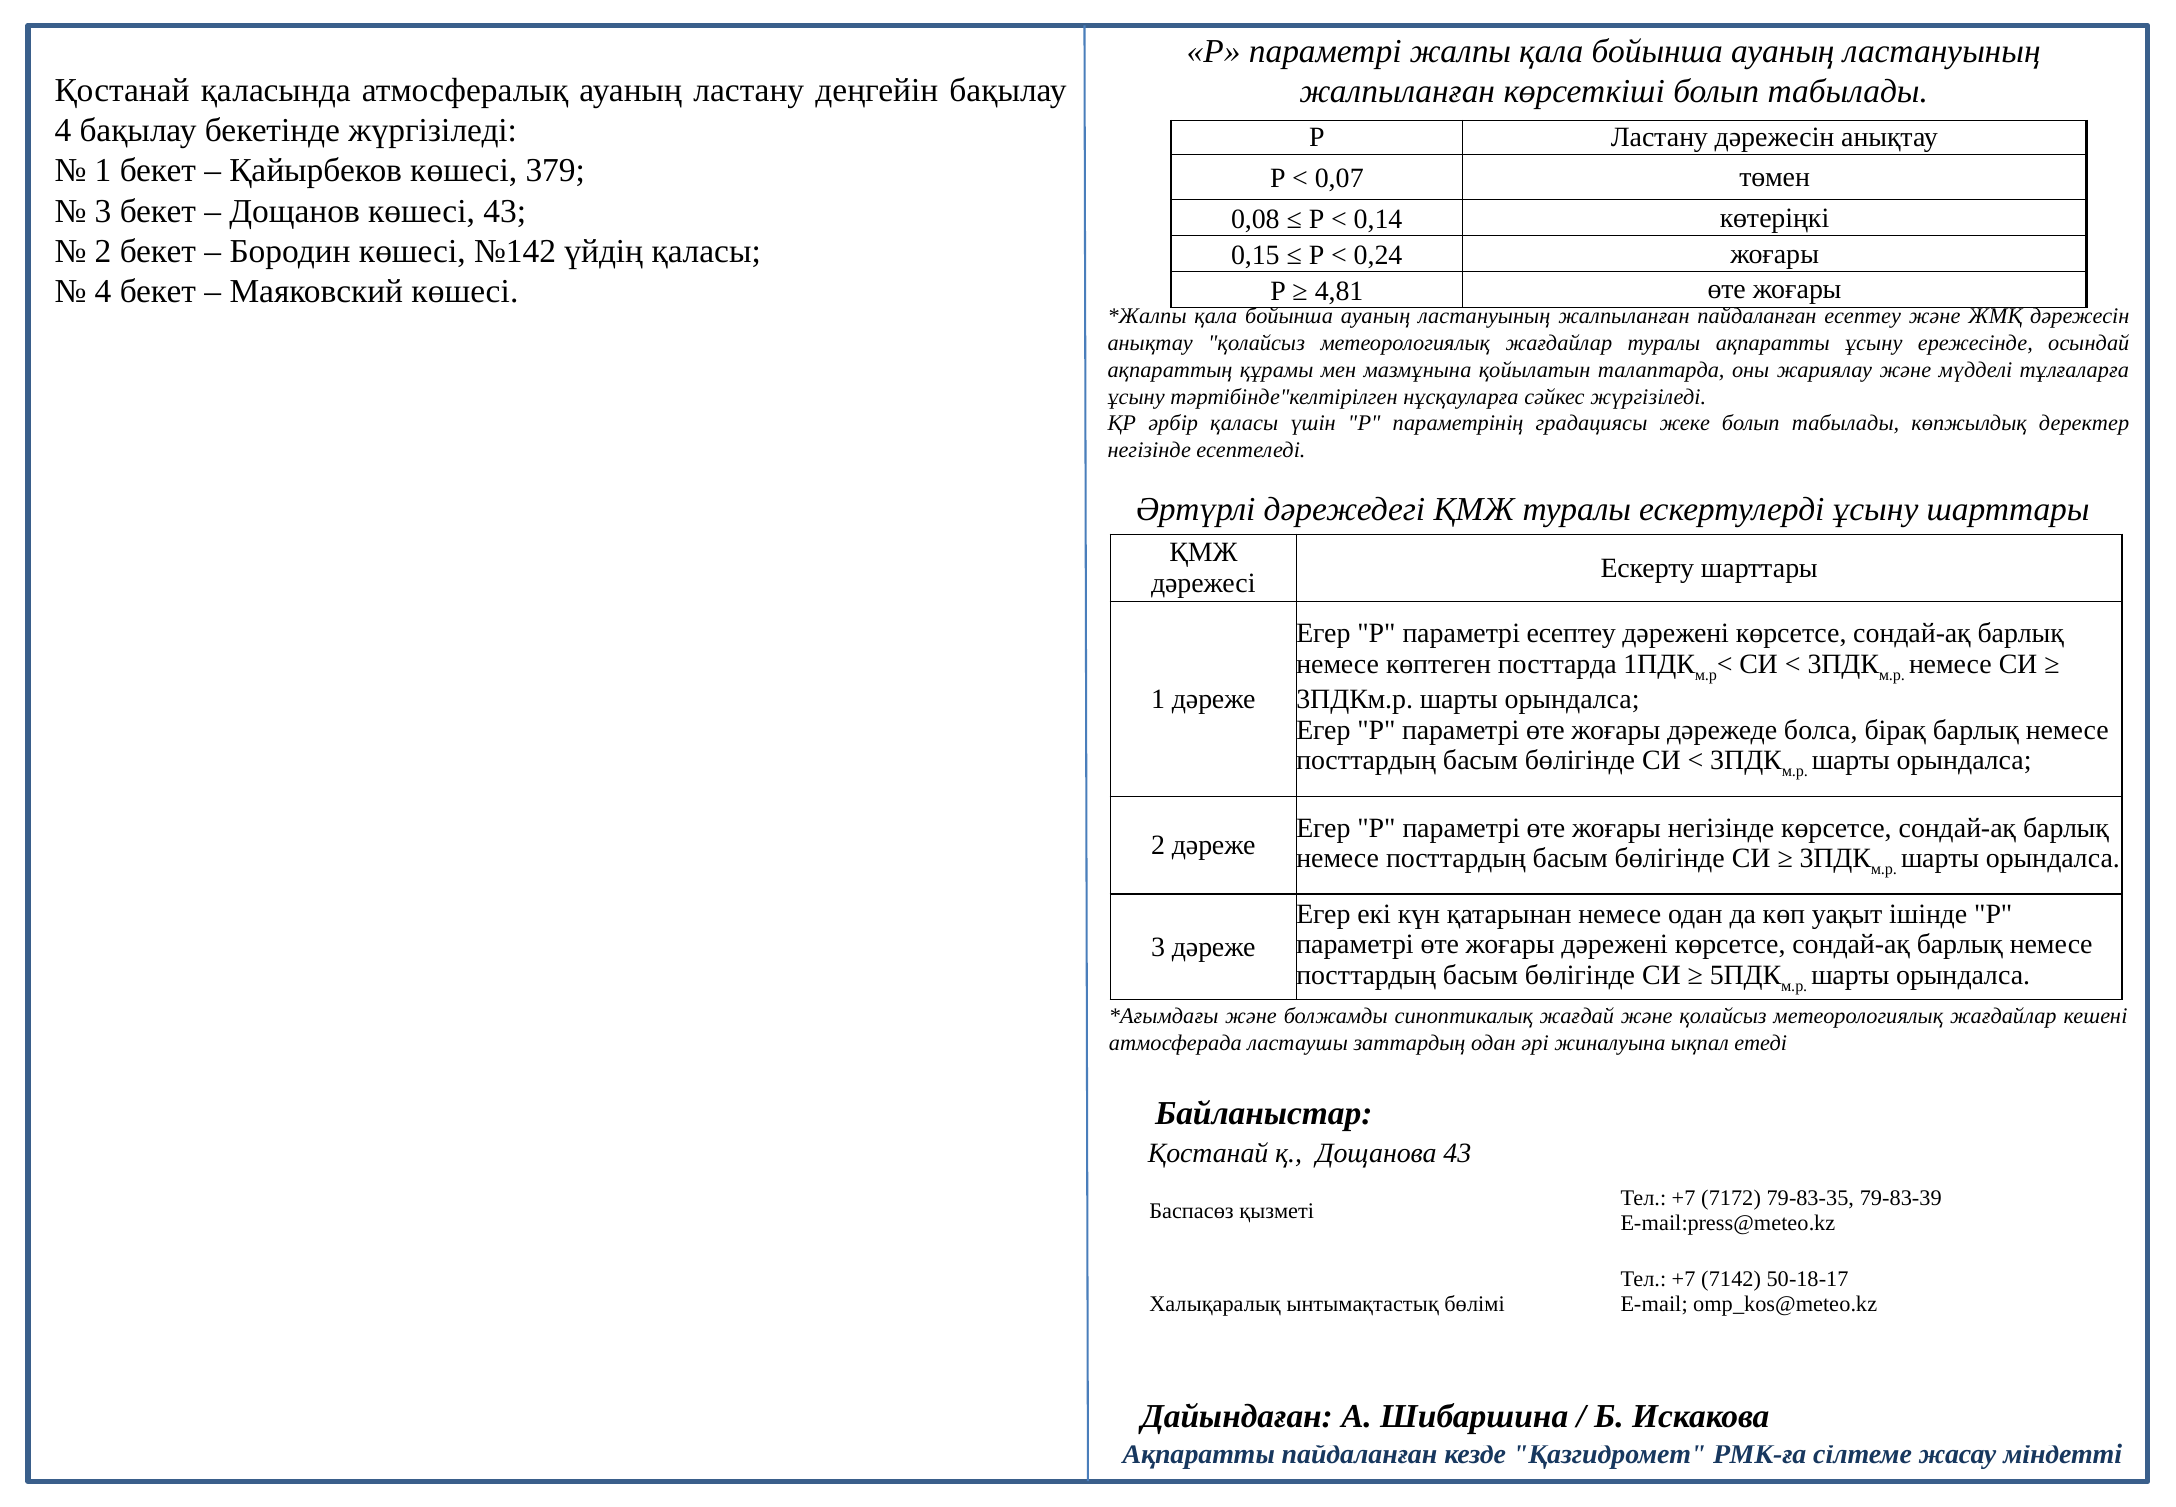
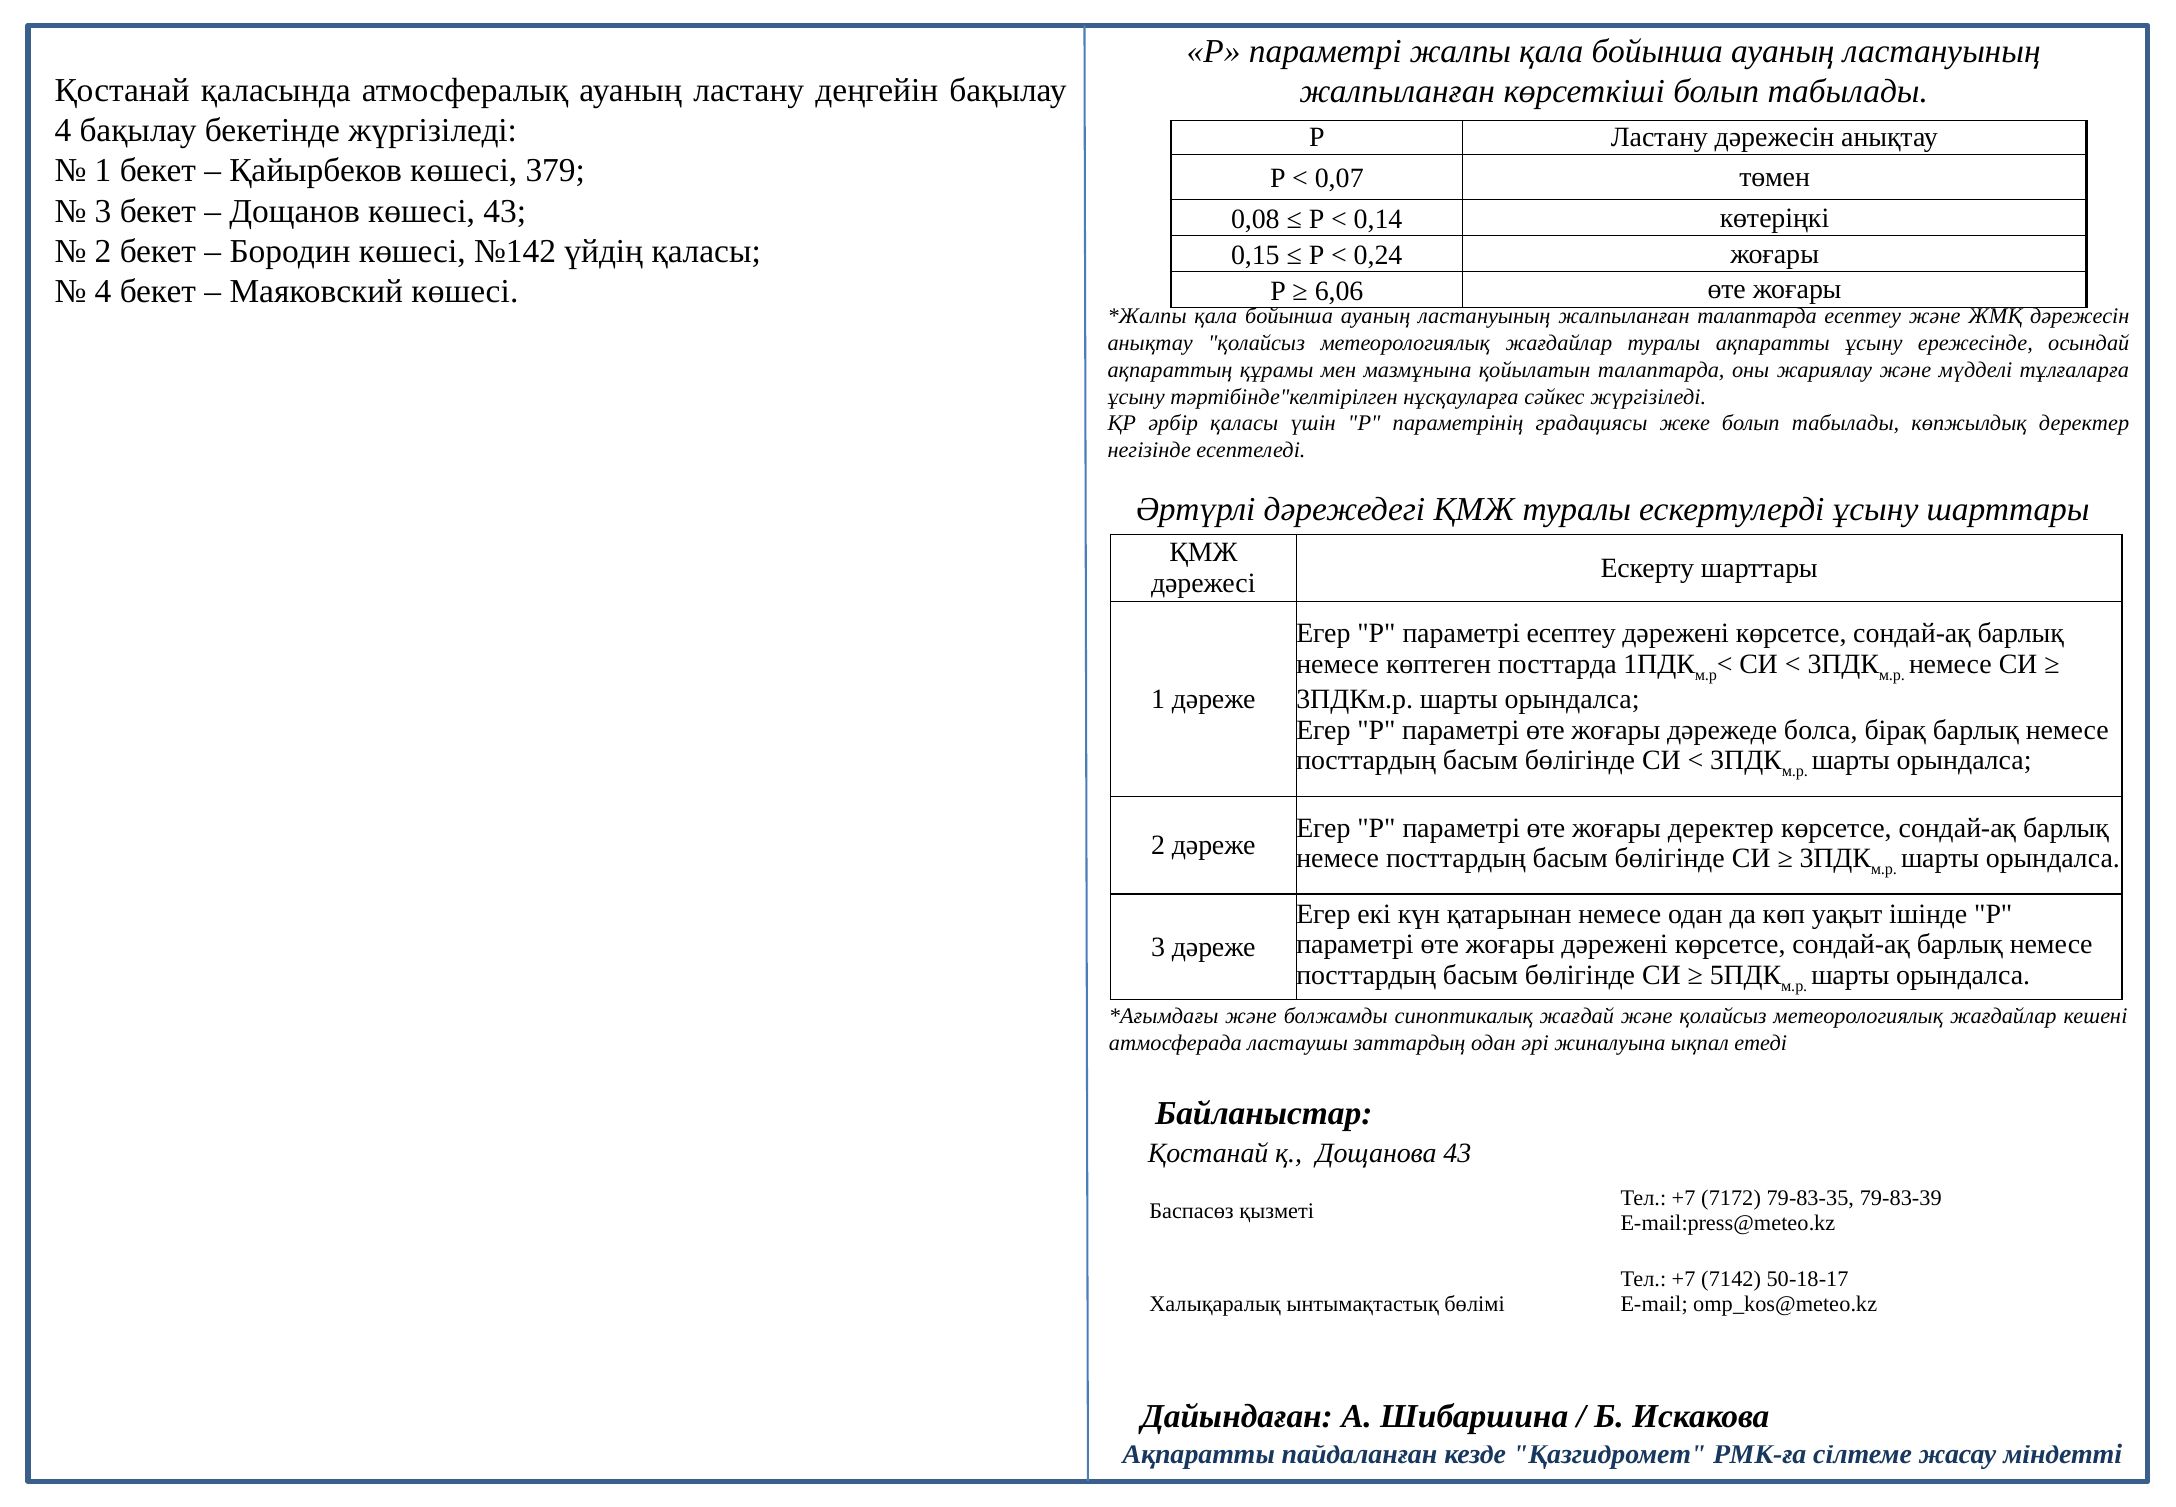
4,81: 4,81 -> 6,06
жалпыланған пайдаланған: пайдаланған -> талаптарда
жоғары негізінде: негізінде -> деректер
